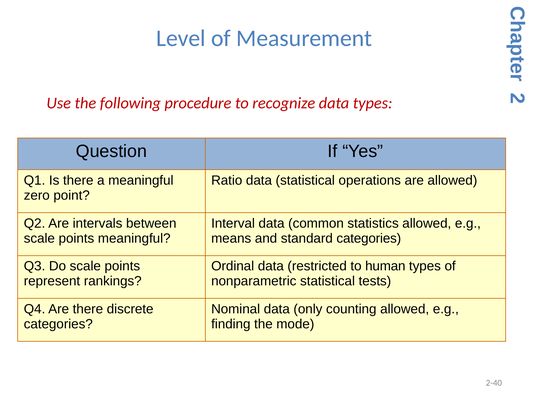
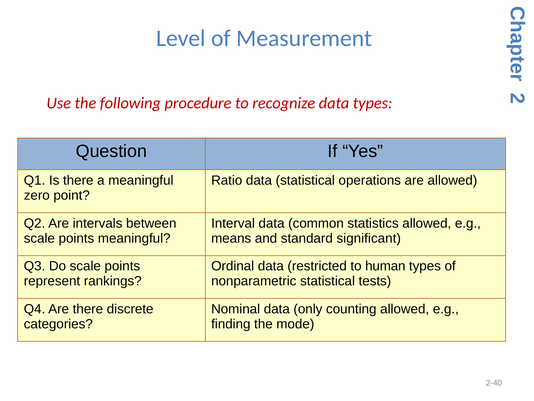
standard categories: categories -> significant
